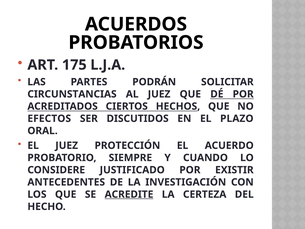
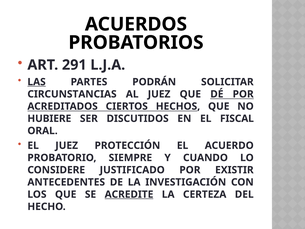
175: 175 -> 291
LAS underline: none -> present
EFECTOS: EFECTOS -> HUBIERE
PLAZO: PLAZO -> FISCAL
